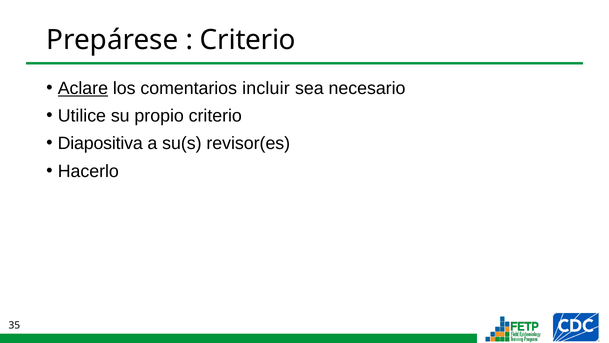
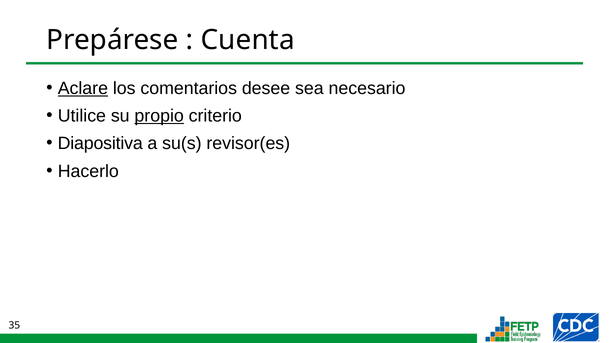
Criterio at (248, 40): Criterio -> Cuenta
incluir: incluir -> desee
propio underline: none -> present
